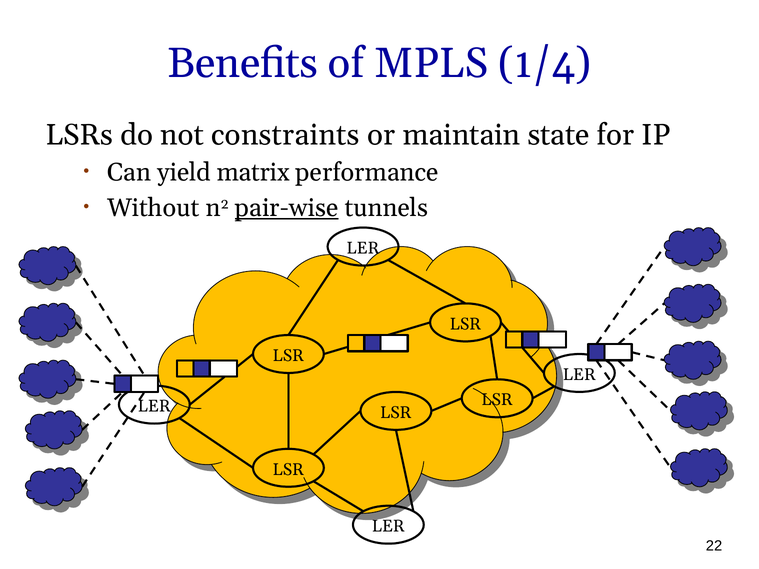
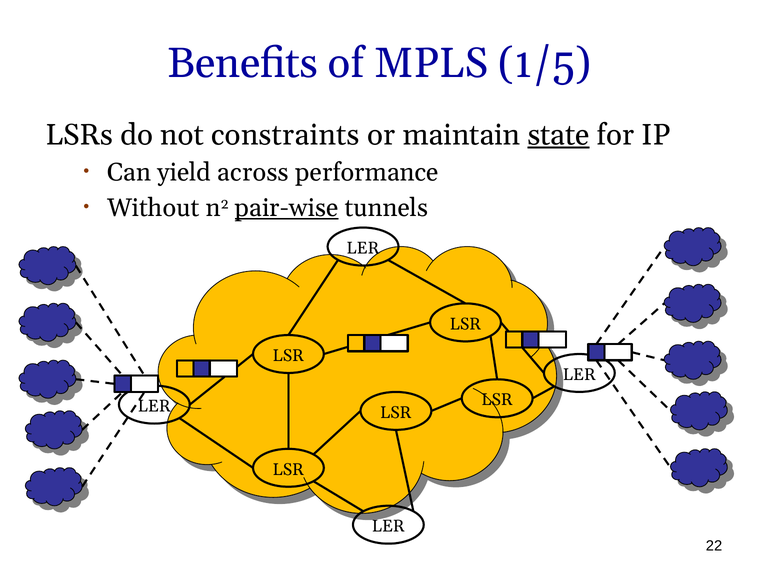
1/4: 1/4 -> 1/5
state underline: none -> present
matrix: matrix -> across
